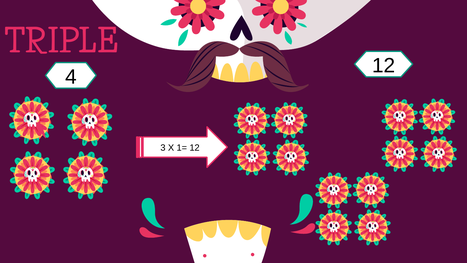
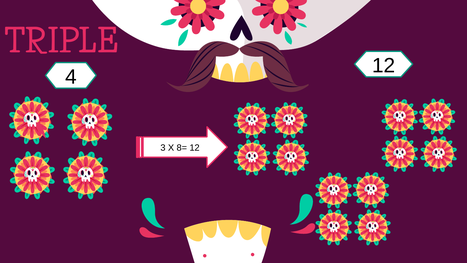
1=: 1= -> 8=
